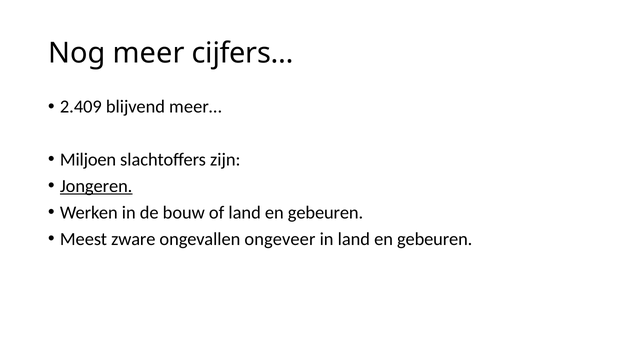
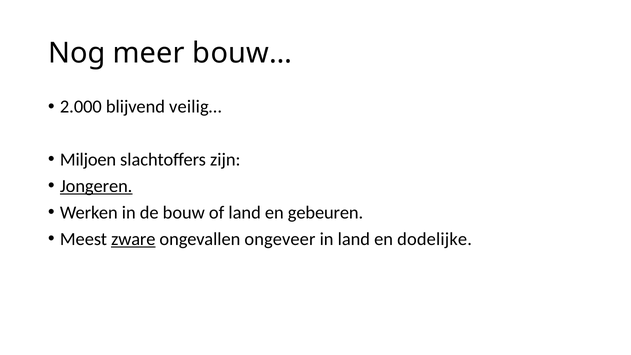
cijfers…: cijfers… -> bouw…
2.409: 2.409 -> 2.000
meer…: meer… -> veilig…
zware underline: none -> present
in land en gebeuren: gebeuren -> dodelijke
